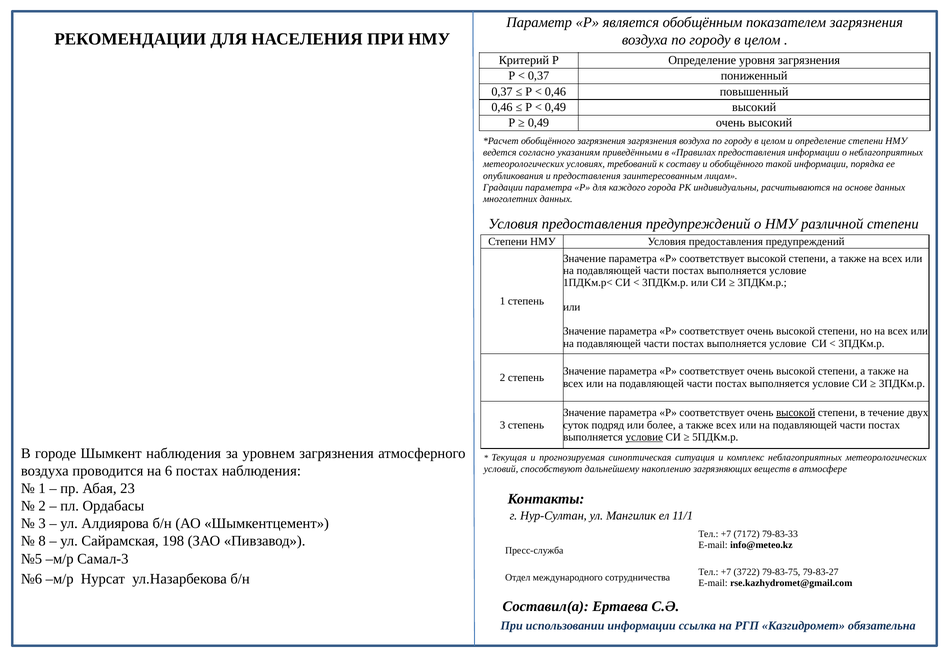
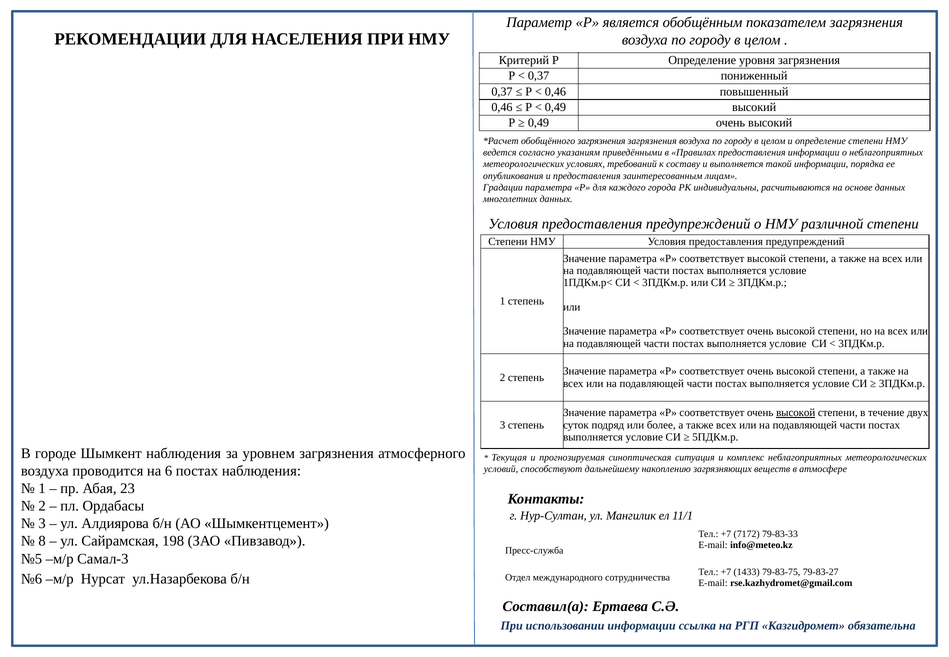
и обобщённого: обобщённого -> выполняется
условие at (644, 437) underline: present -> none
3722: 3722 -> 1433
